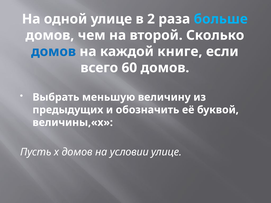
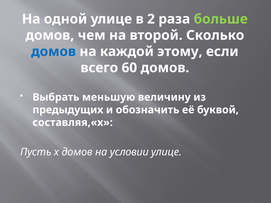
больше colour: light blue -> light green
книге: книге -> этому
величины,«х: величины,«х -> составляя,«х
